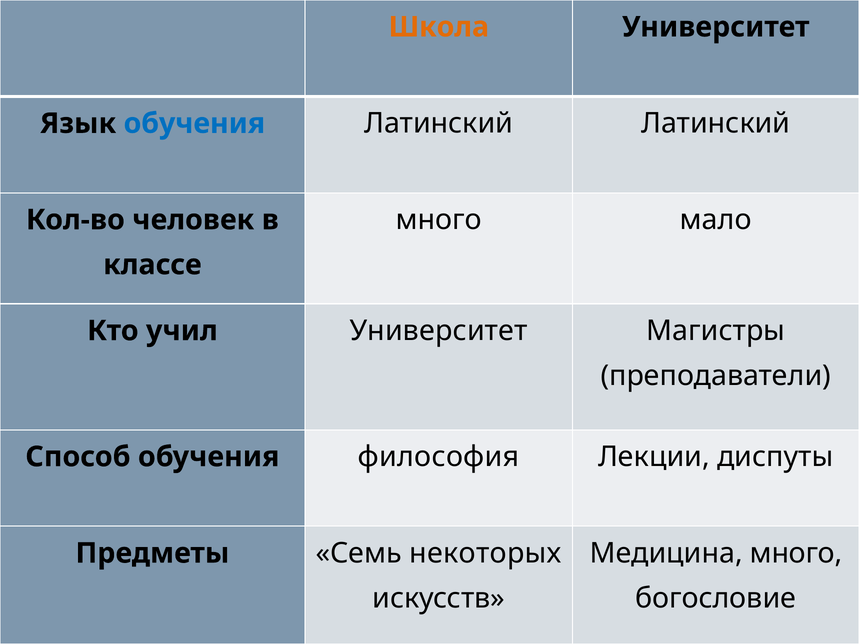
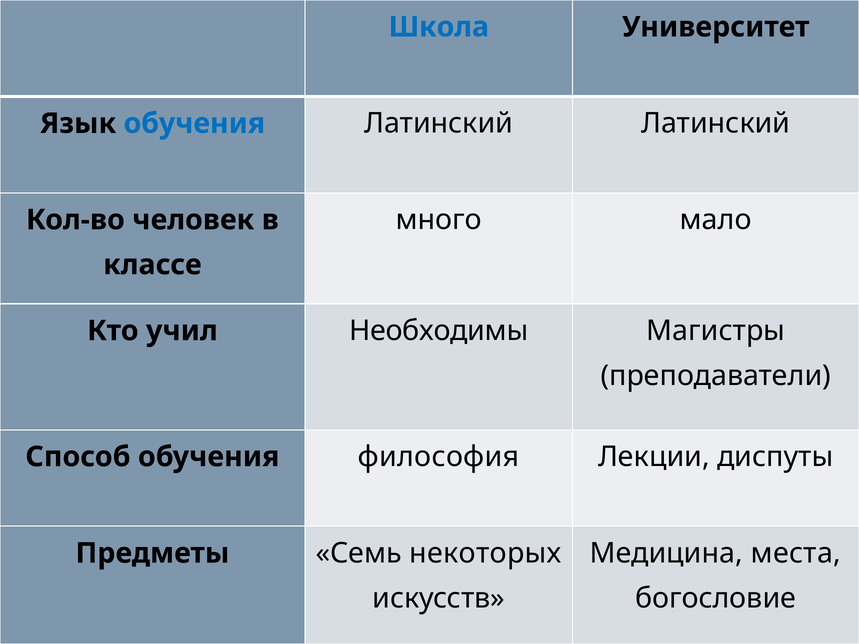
Школа colour: orange -> blue
учил Университет: Университет -> Необходимы
Медицина много: много -> места
